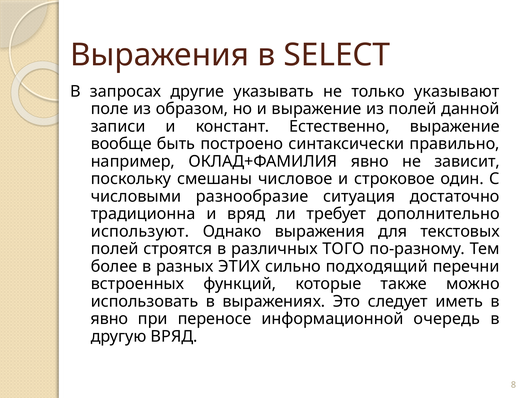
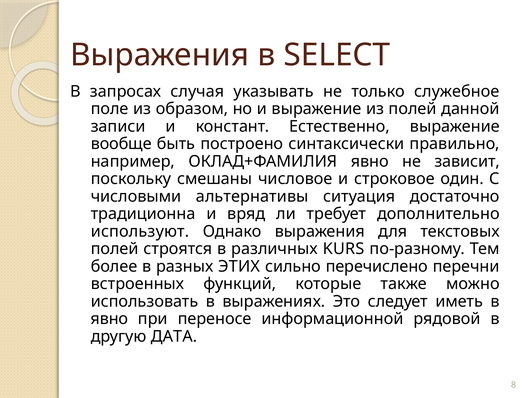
другие: другие -> случая
указывают: указывают -> служебное
разнообразие: разнообразие -> альтернативы
ТОГО: ТОГО -> KURS
подходящий: подходящий -> перечислено
очередь: очередь -> рядовой
другую ВРЯД: ВРЯД -> ДАТА
